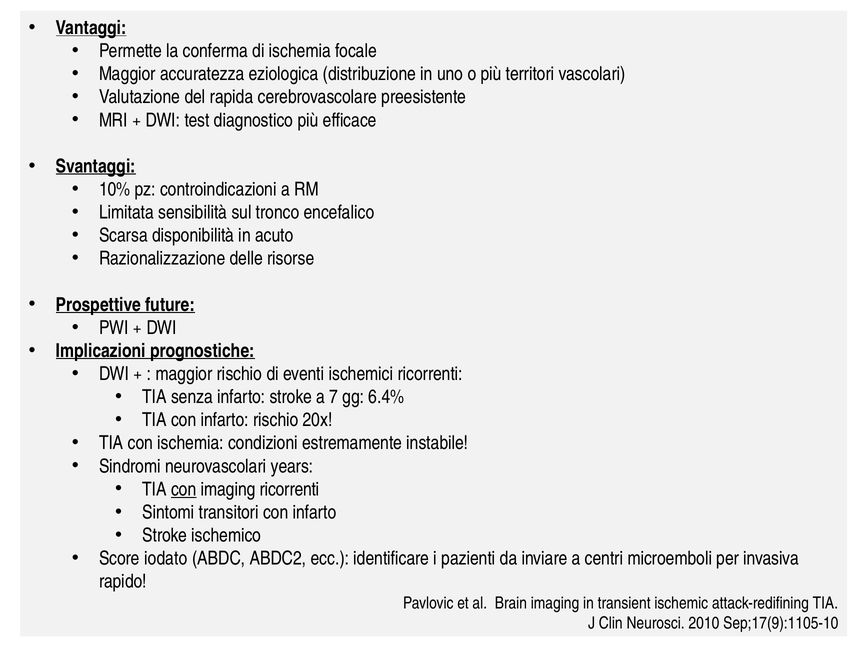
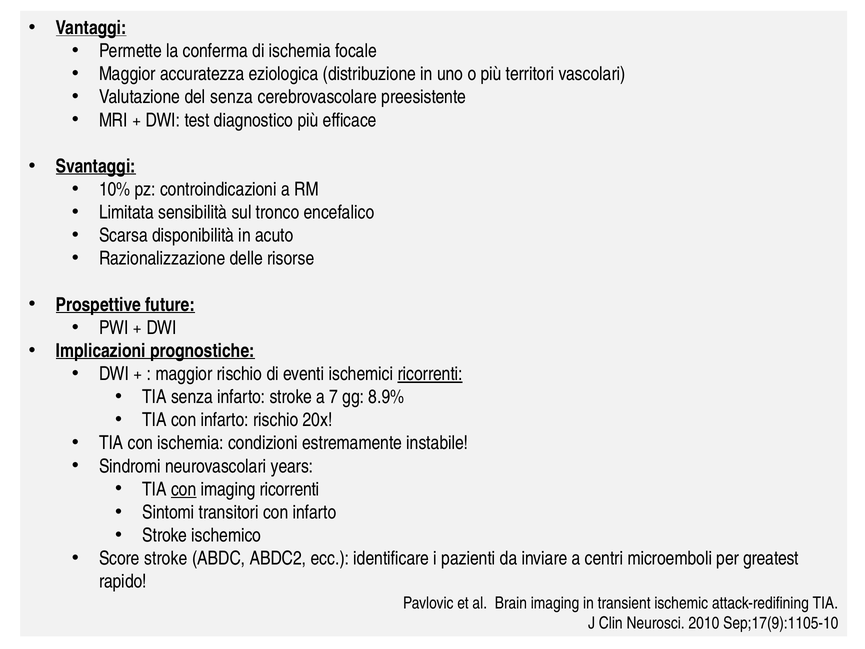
del rapida: rapida -> senza
ricorrenti at (430, 374) underline: none -> present
6.4%: 6.4% -> 8.9%
Score iodato: iodato -> stroke
invasiva: invasiva -> greatest
